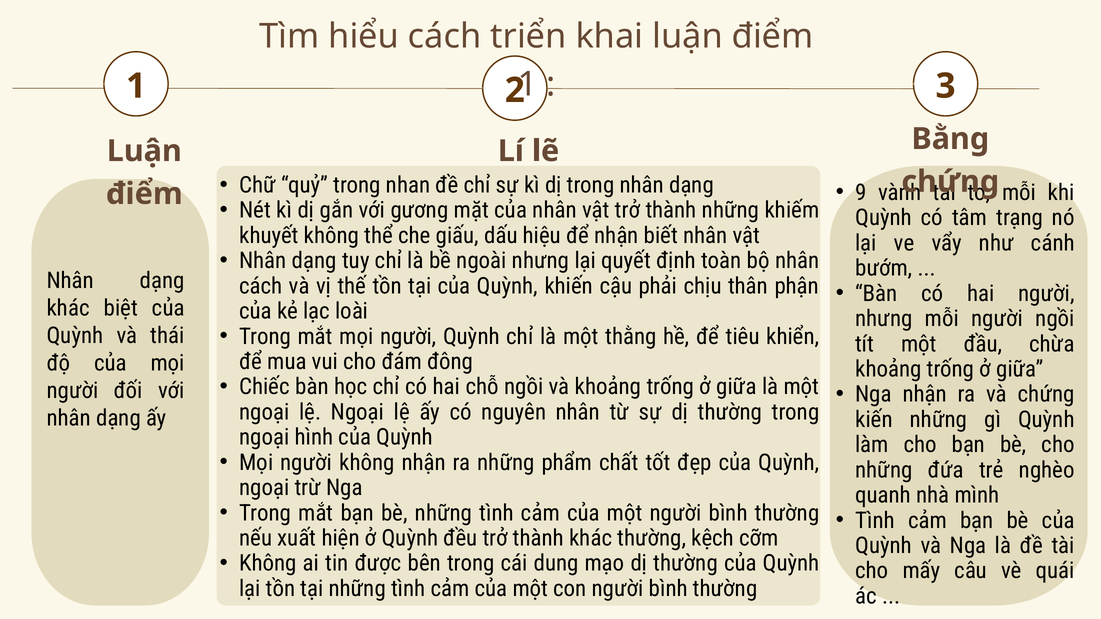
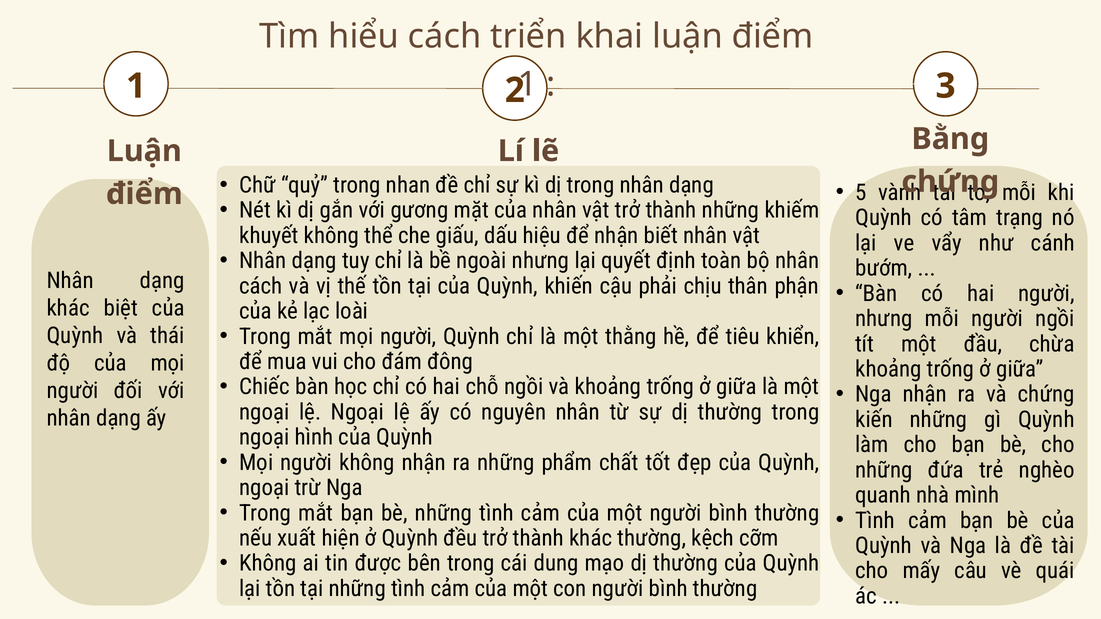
9: 9 -> 5
